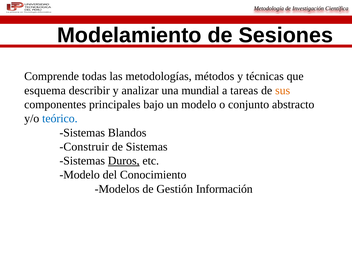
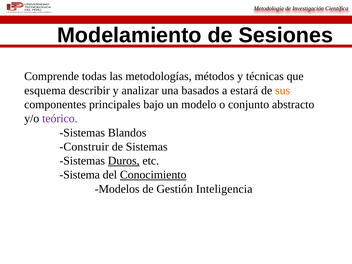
mundial: mundial -> basados
tareas: tareas -> estará
teórico colour: blue -> purple
Modelo at (80, 175): Modelo -> Sistema
Conocimiento underline: none -> present
Información: Información -> Inteligencia
